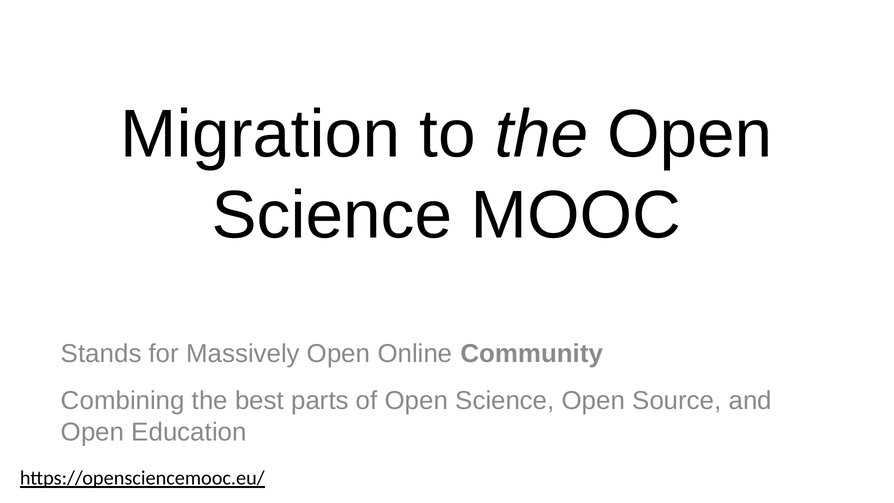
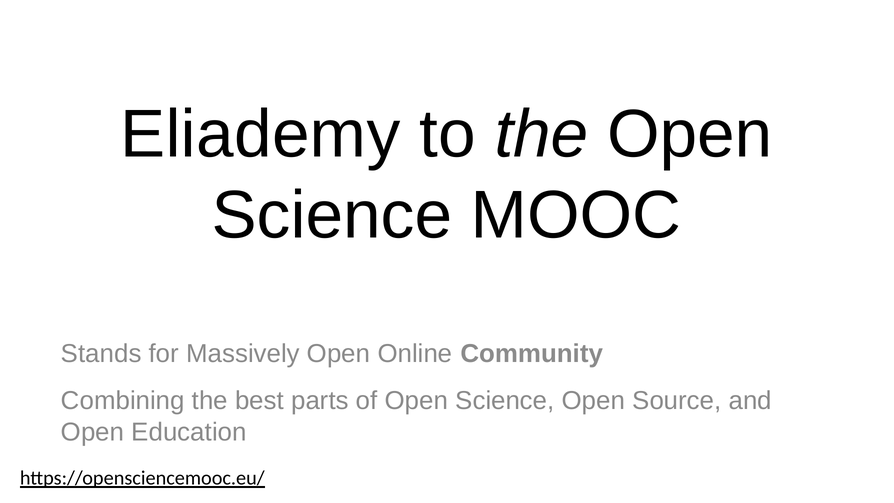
Migration: Migration -> Eliademy
